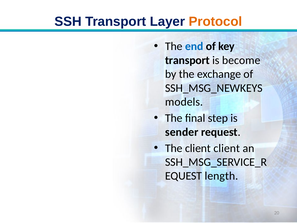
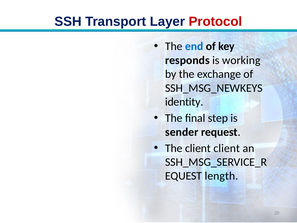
Protocol colour: orange -> red
transport at (187, 60): transport -> responds
become: become -> working
models: models -> identity
